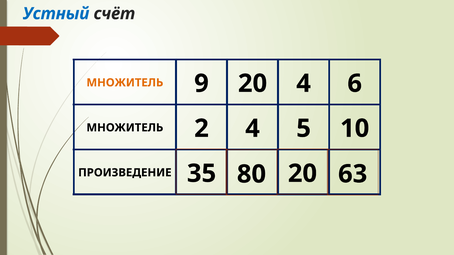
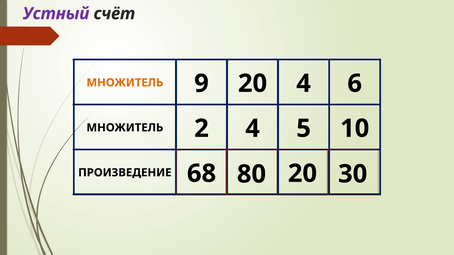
Устный colour: blue -> purple
35: 35 -> 68
63: 63 -> 30
